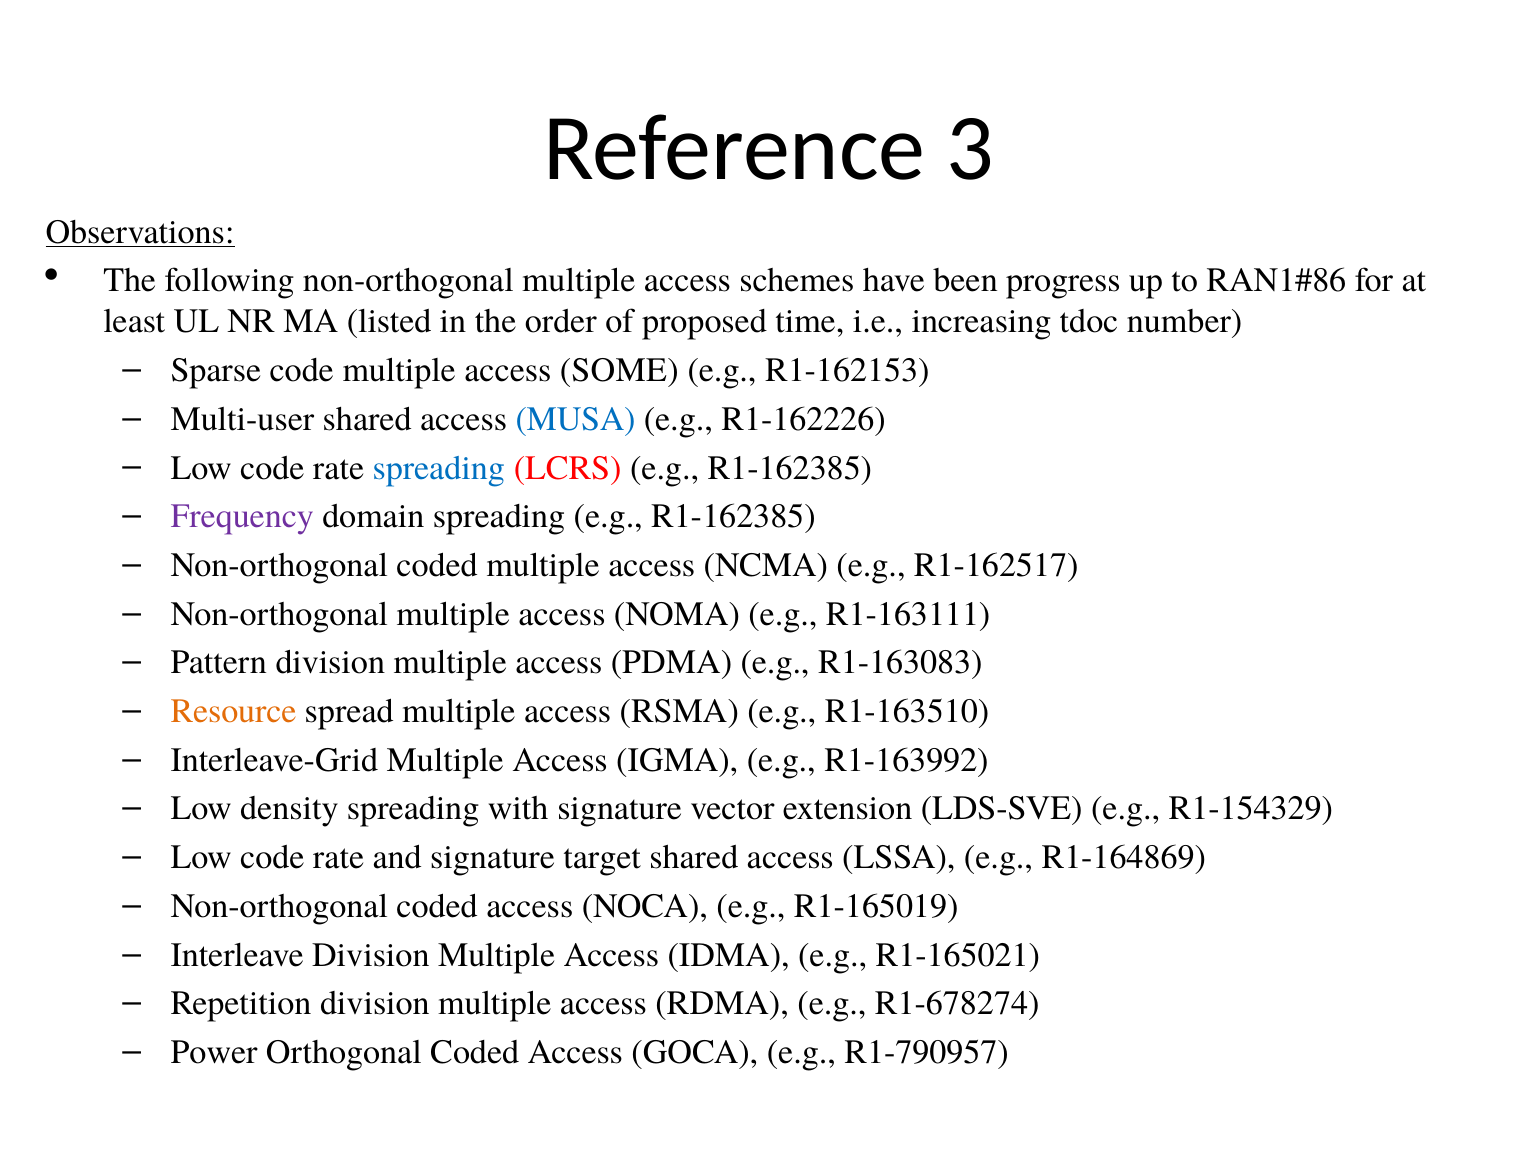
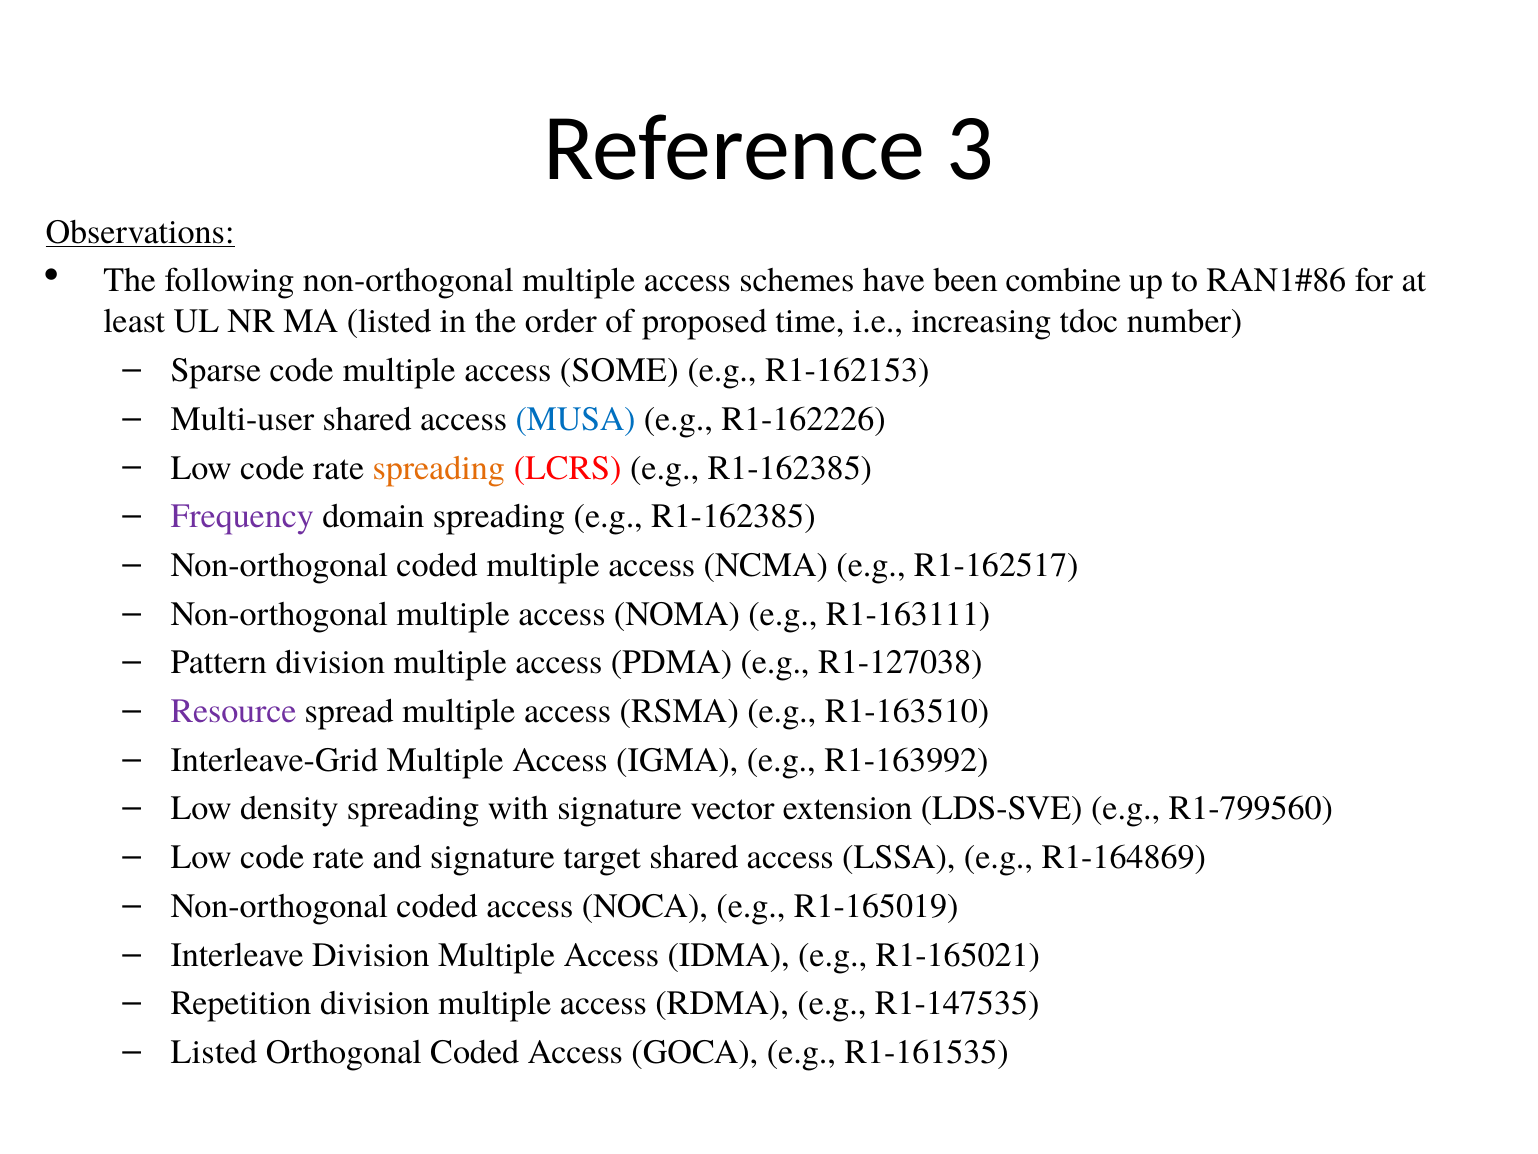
progress: progress -> combine
spreading at (439, 468) colour: blue -> orange
R1-163083: R1-163083 -> R1-127038
Resource colour: orange -> purple
R1-154329: R1-154329 -> R1-799560
R1-678274: R1-678274 -> R1-147535
Power at (214, 1052): Power -> Listed
R1-790957: R1-790957 -> R1-161535
